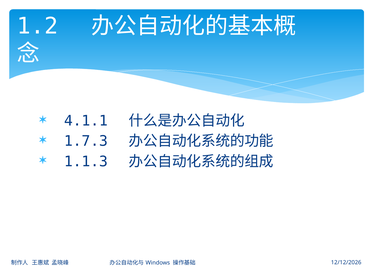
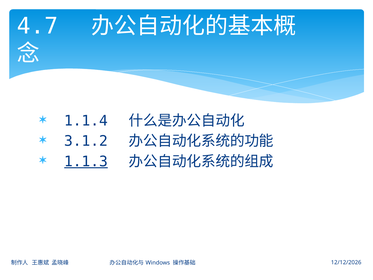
1.2: 1.2 -> 4.7
4.1.1: 4.1.1 -> 1.1.4
1.7.3: 1.7.3 -> 3.1.2
1.1.3 underline: none -> present
